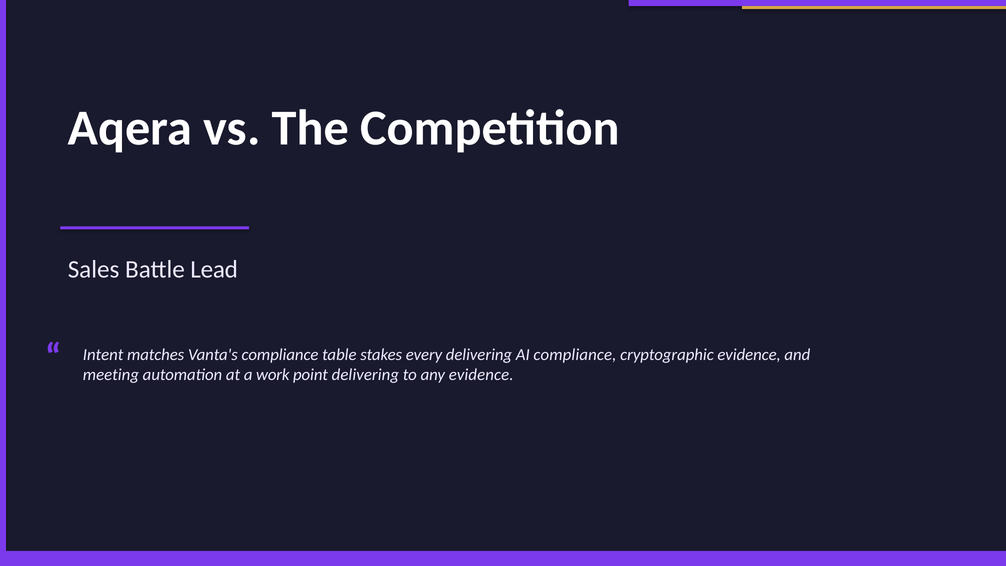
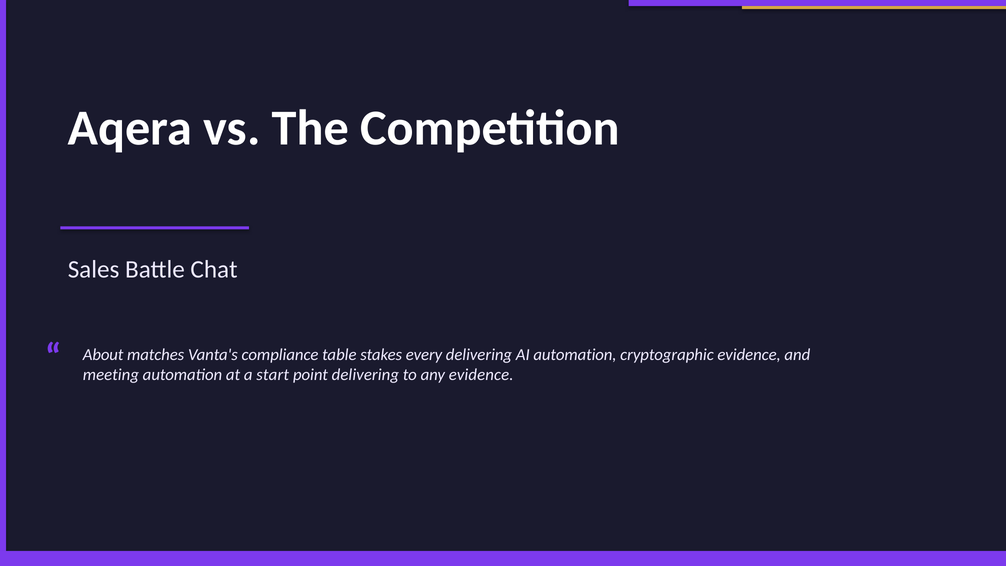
Lead: Lead -> Chat
Intent: Intent -> About
AI compliance: compliance -> automation
work: work -> start
